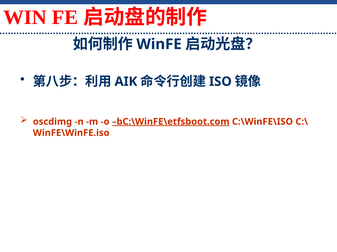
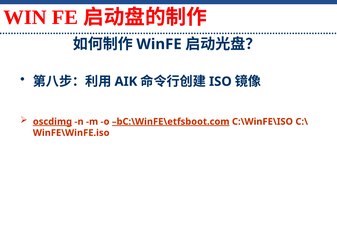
oscdimg underline: none -> present
